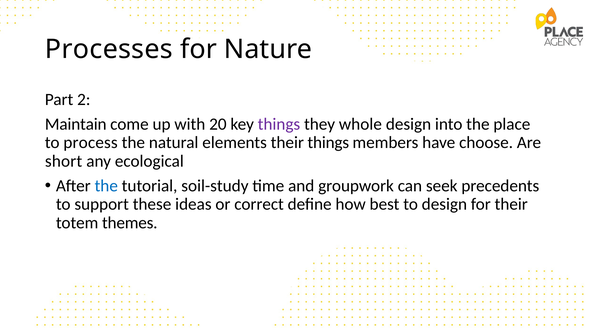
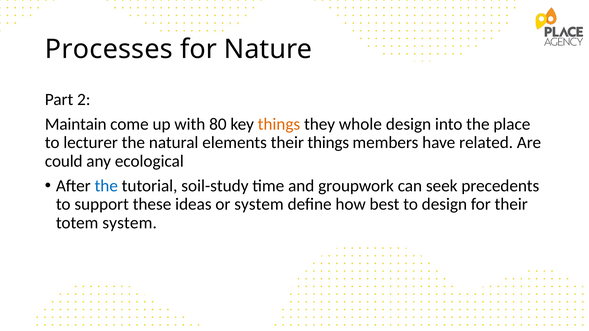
20: 20 -> 80
things at (279, 124) colour: purple -> orange
process: process -> lecturer
choose: choose -> related
short: short -> could
or correct: correct -> system
totem themes: themes -> system
